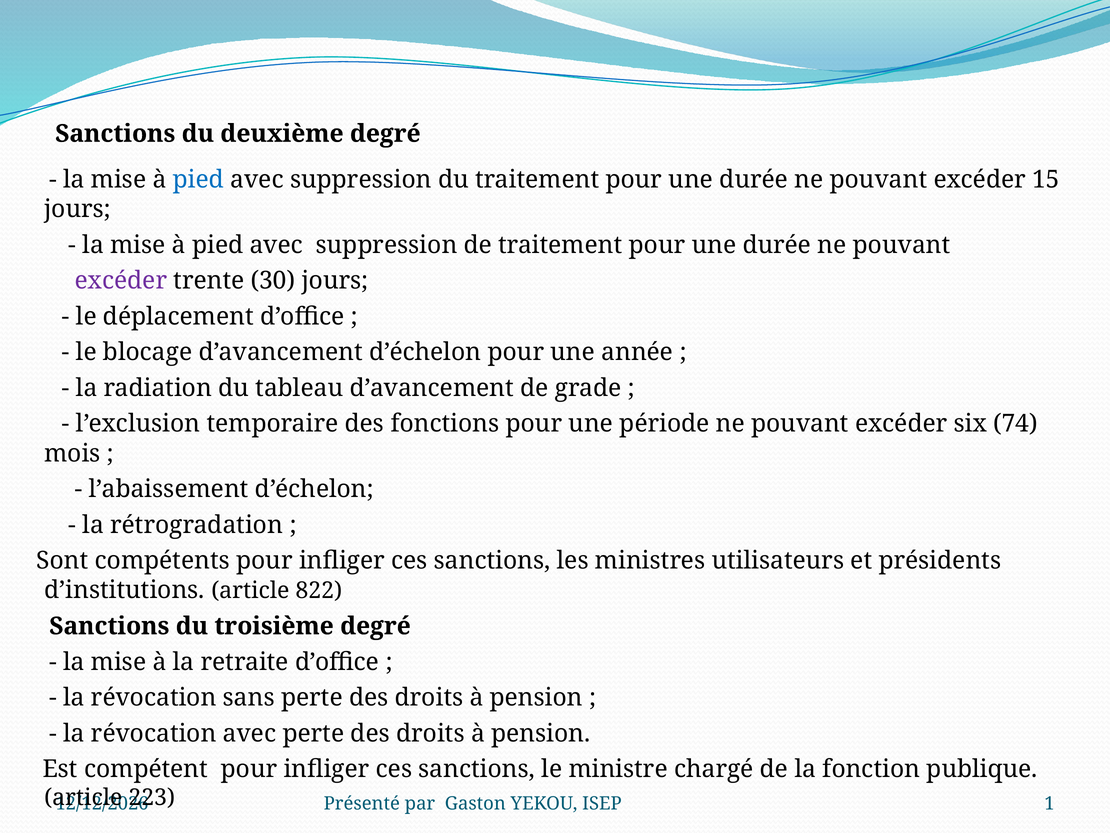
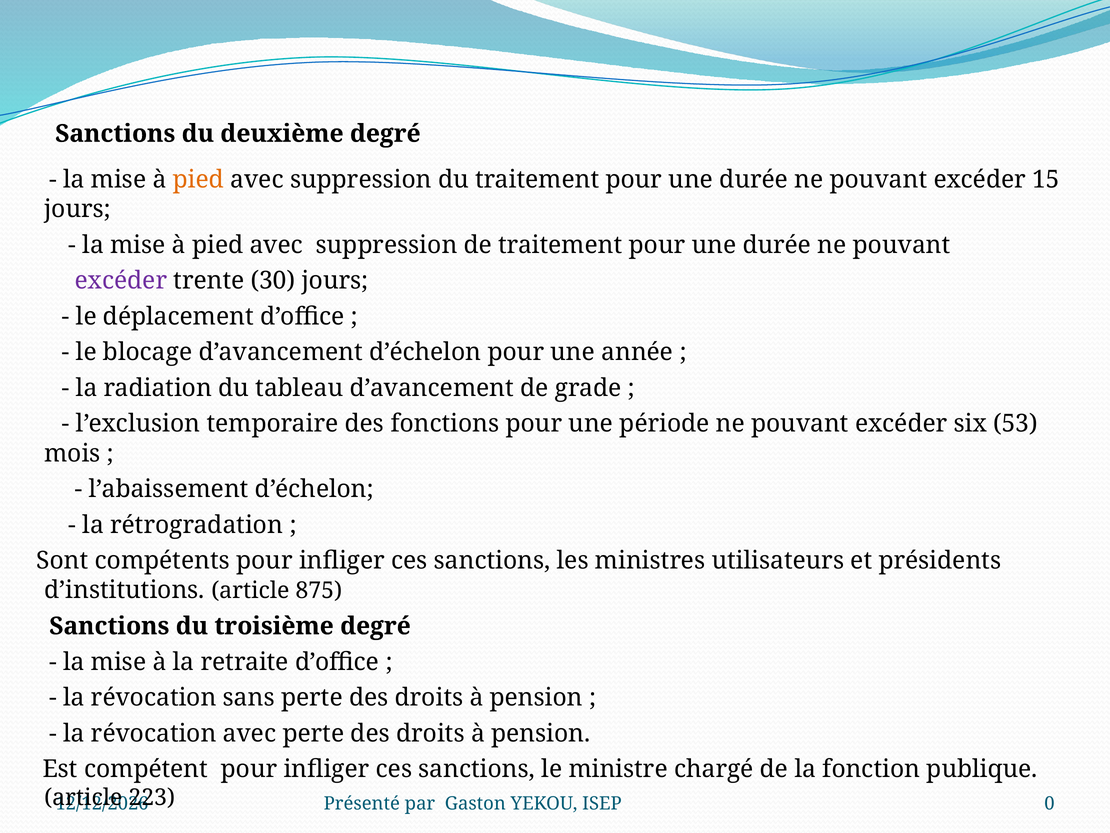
pied at (198, 180) colour: blue -> orange
74: 74 -> 53
822: 822 -> 875
1: 1 -> 0
